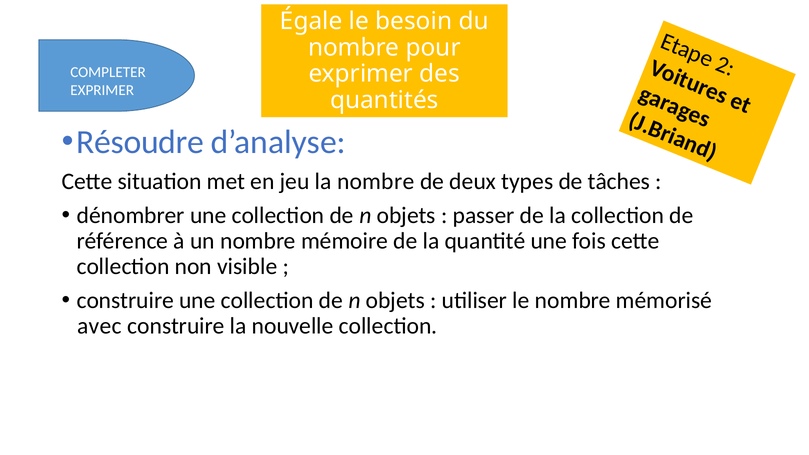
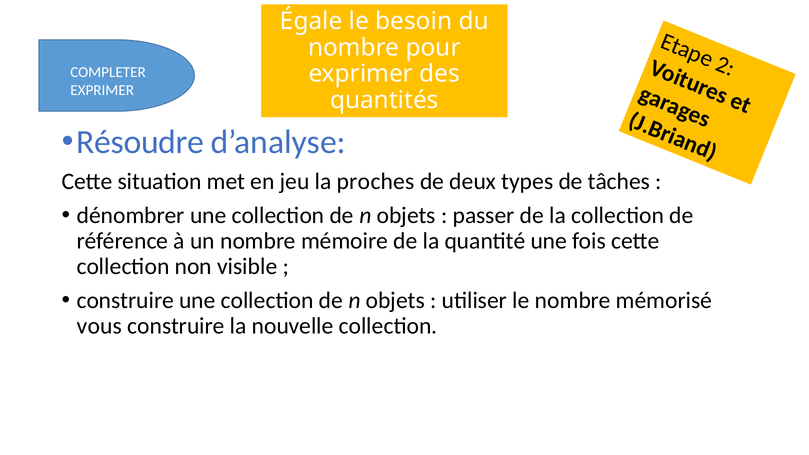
la nombre: nombre -> proches
avec: avec -> vous
